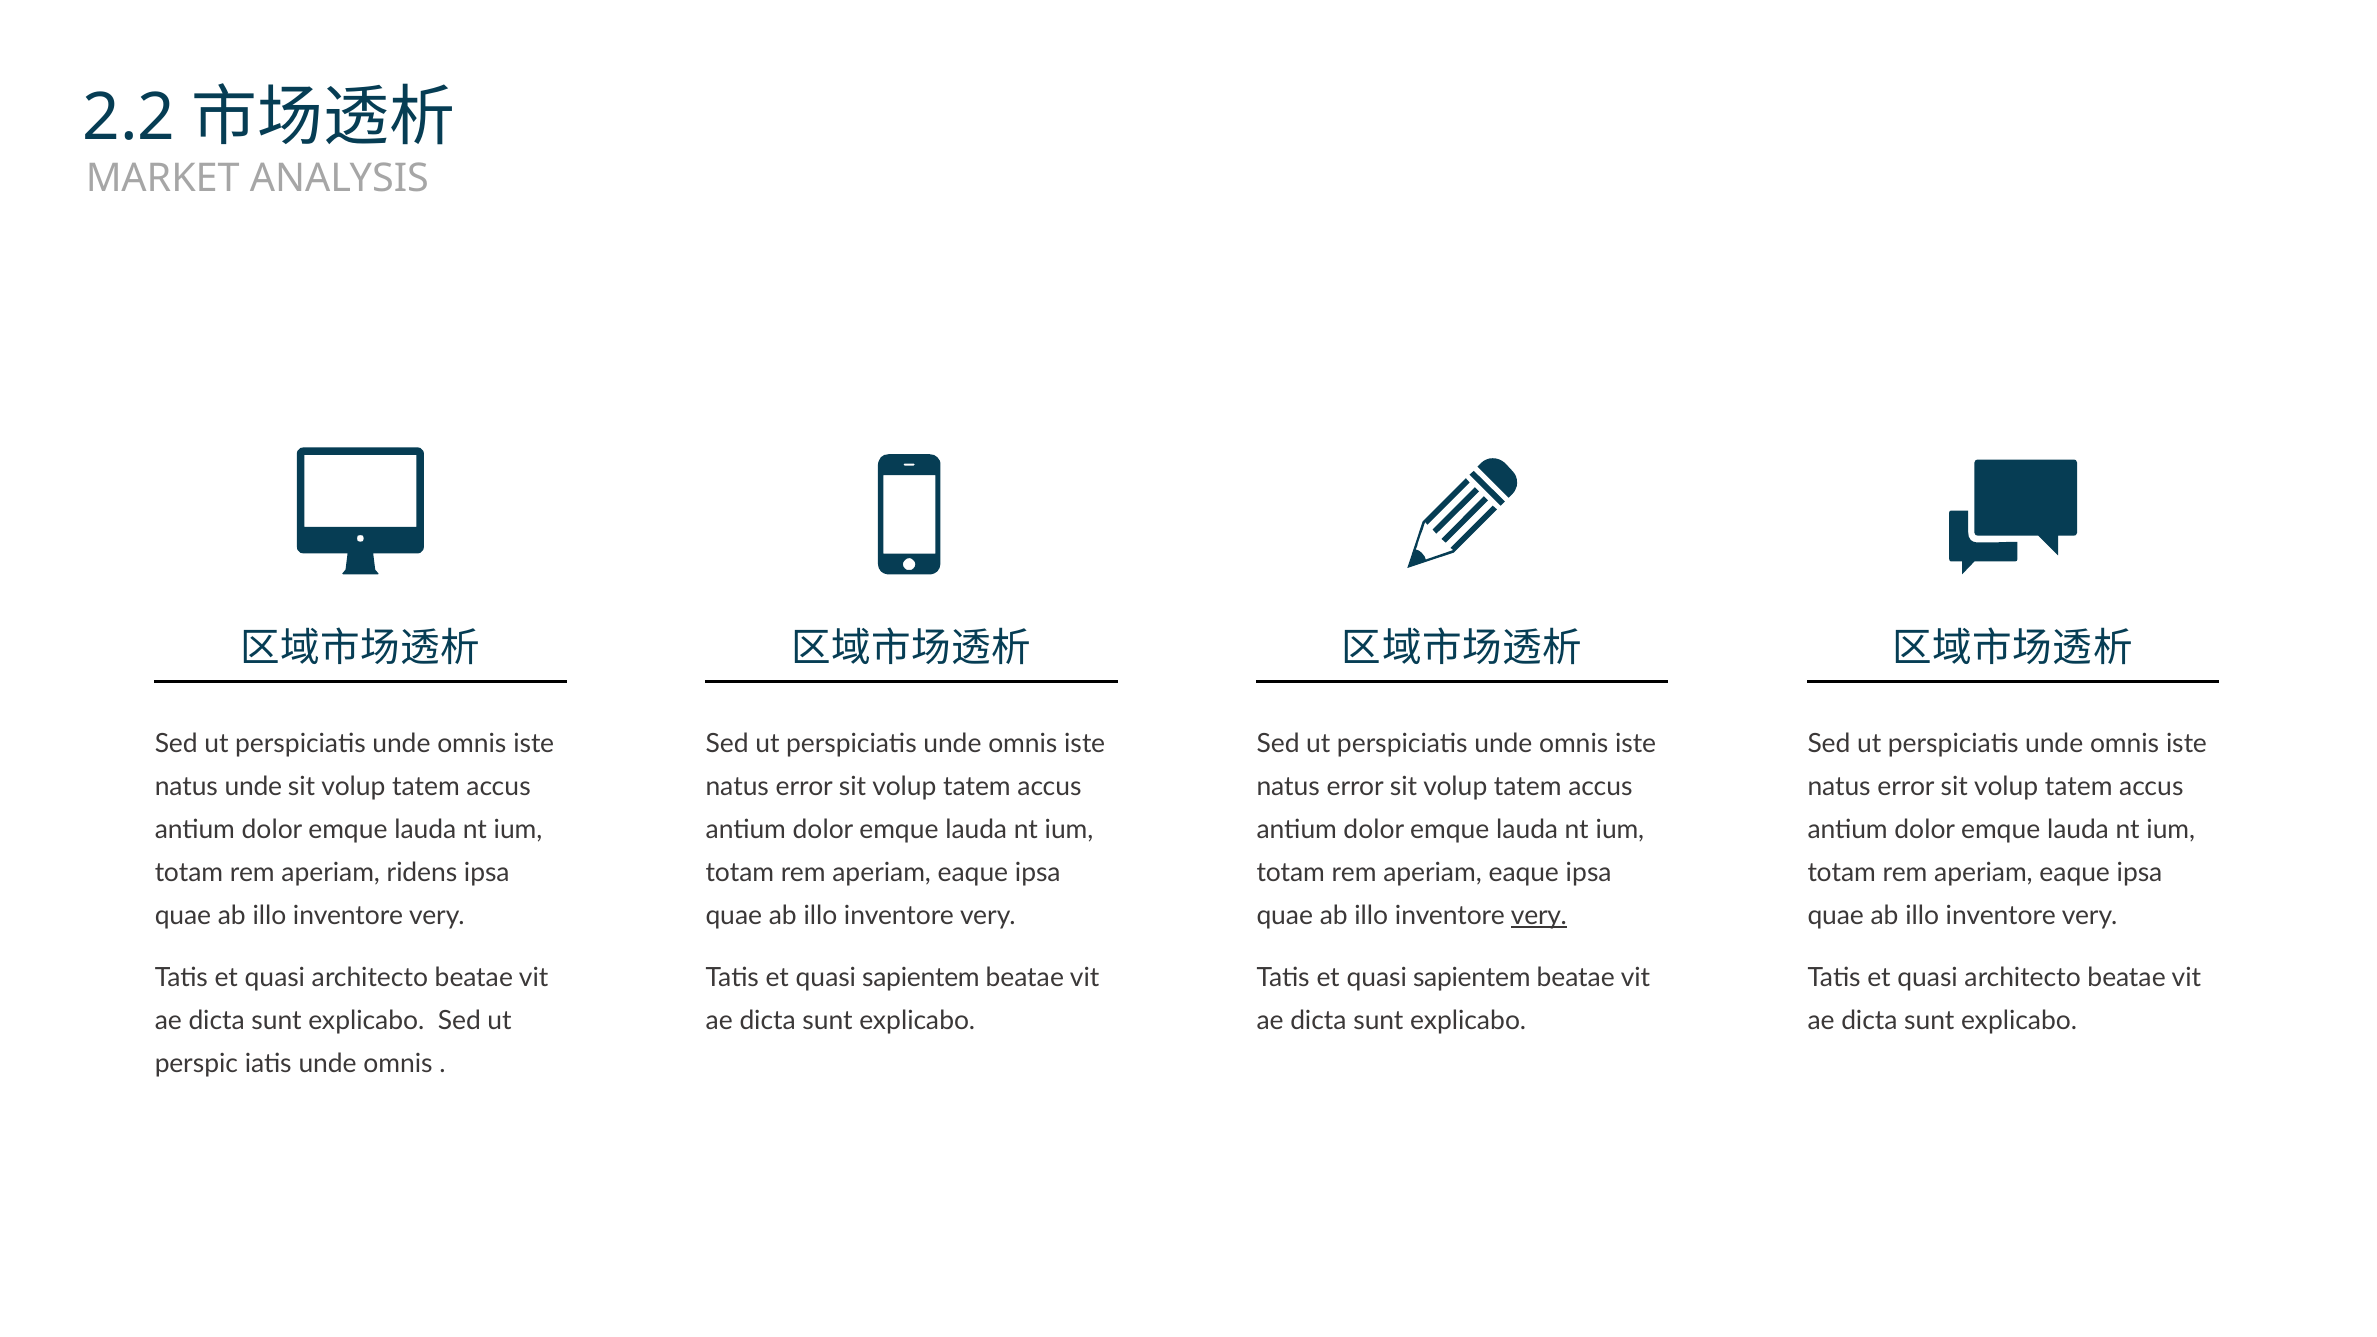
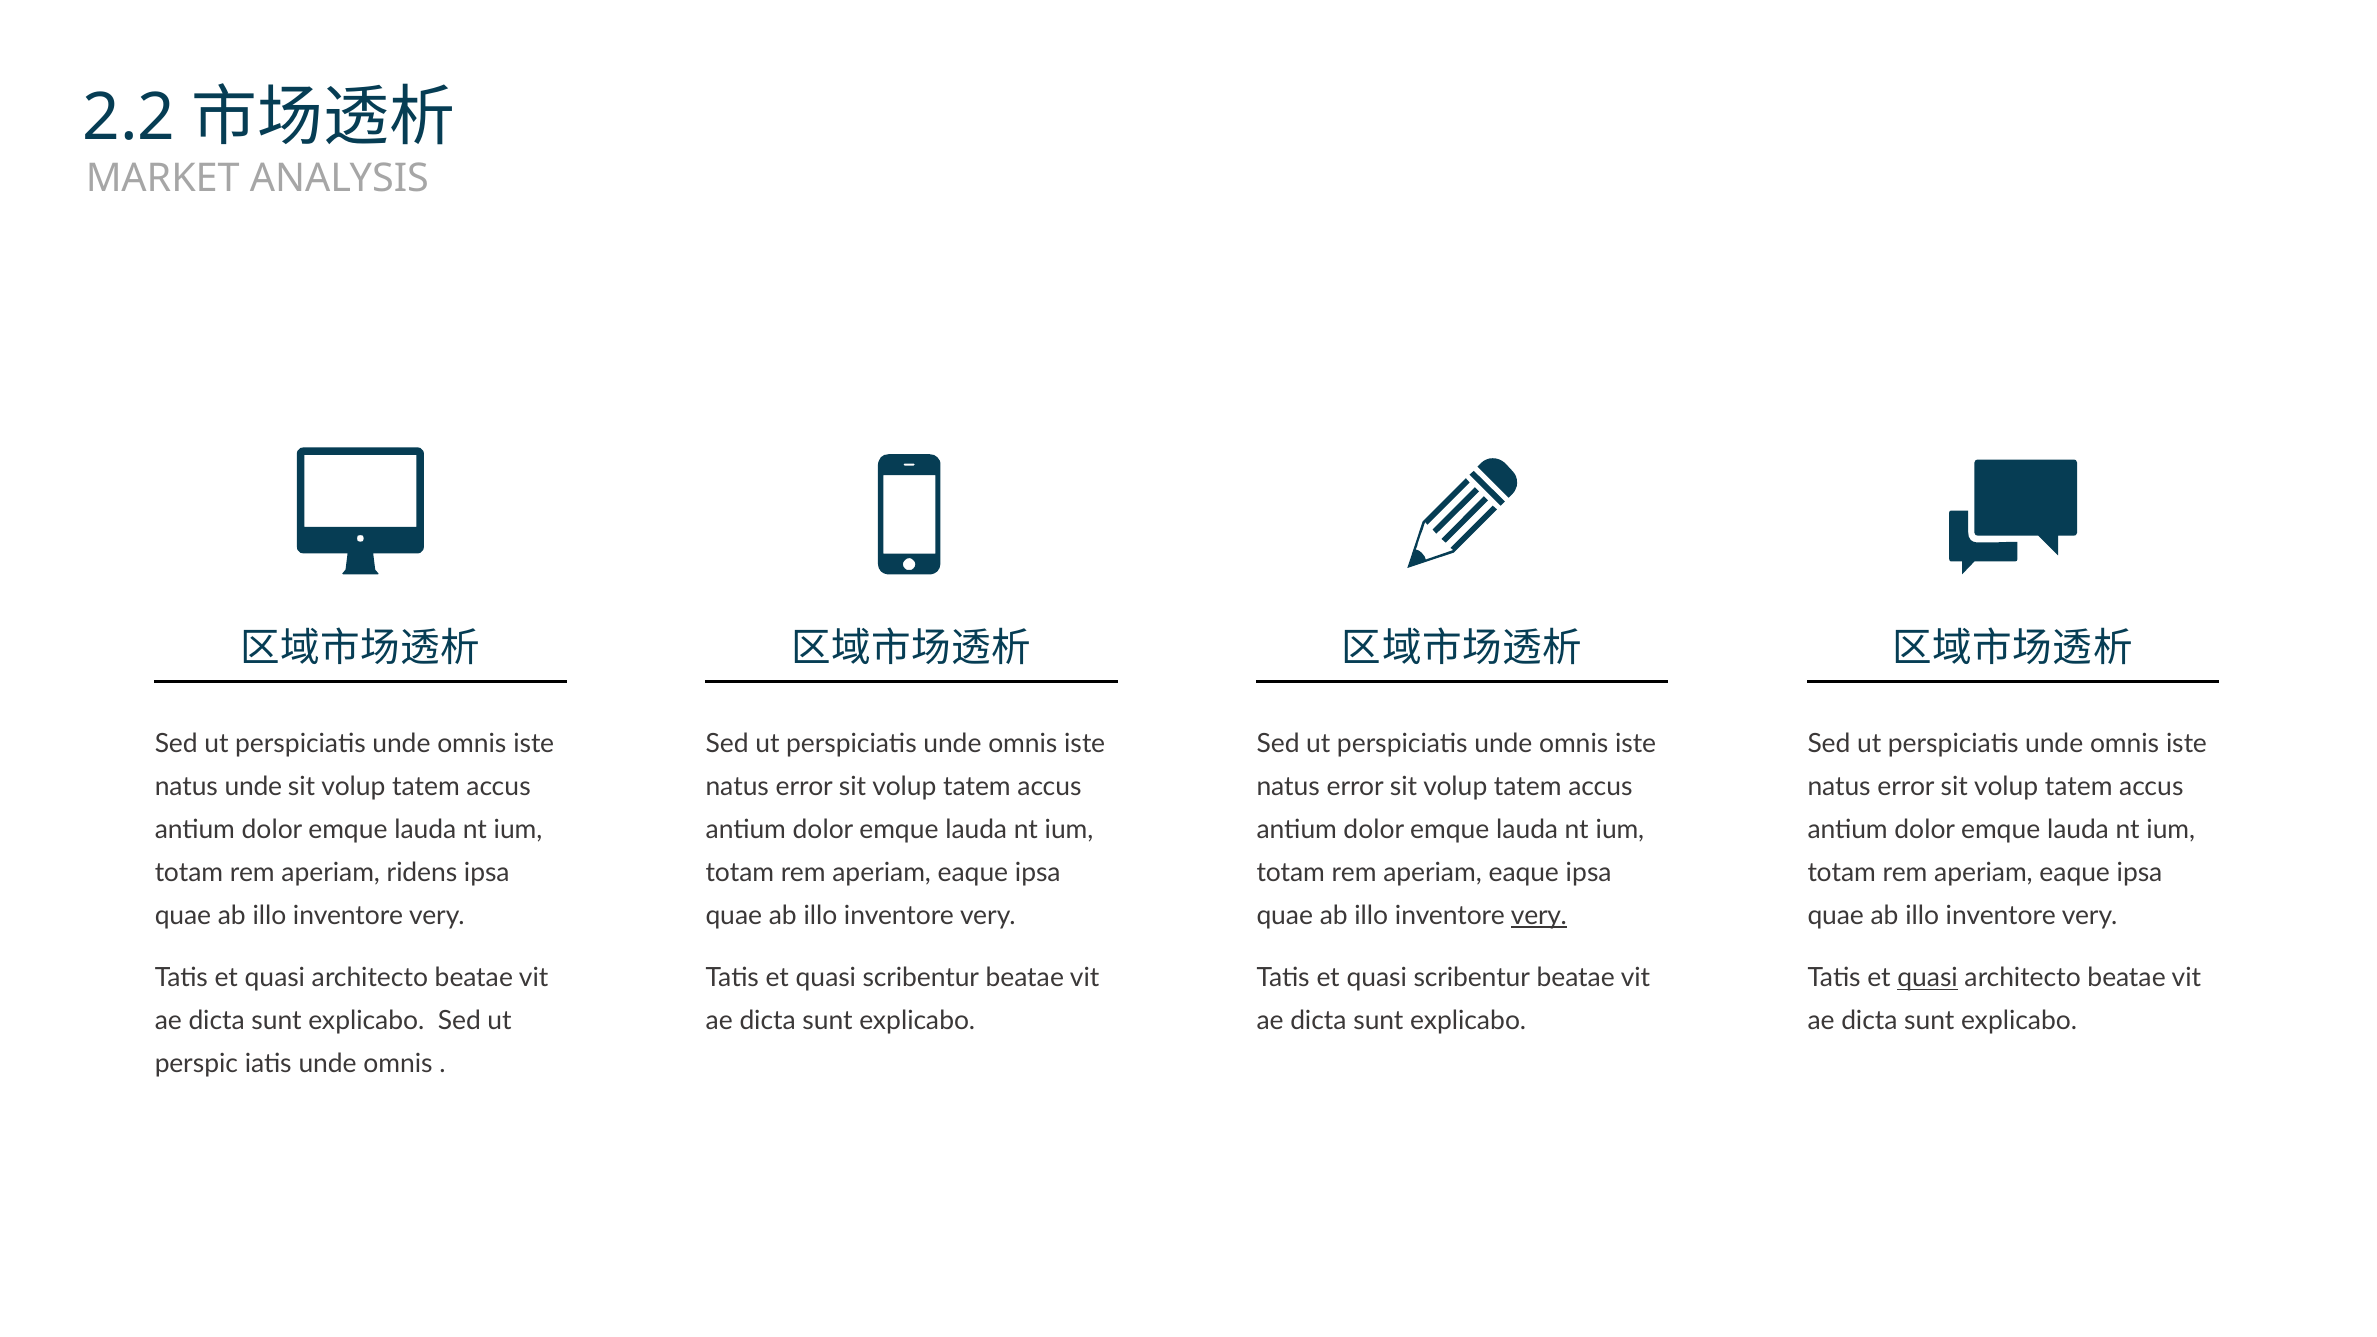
sapientem at (921, 978): sapientem -> scribentur
sapientem at (1472, 978): sapientem -> scribentur
quasi at (1928, 978) underline: none -> present
